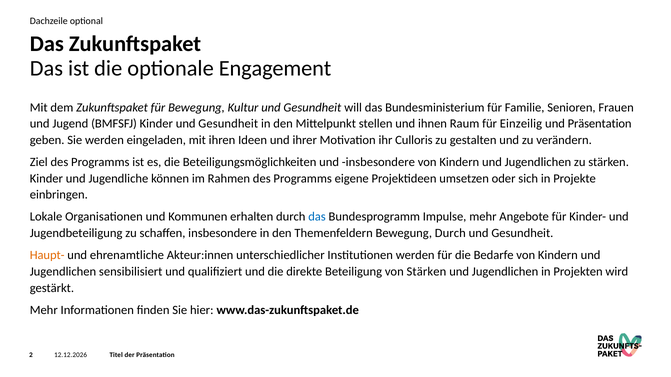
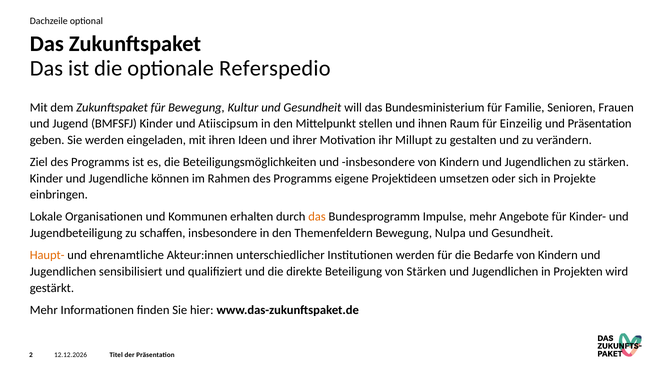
Engagement: Engagement -> Referspedio
Kinder und Gesundheit: Gesundheit -> Atiiscipsum
Culloris: Culloris -> Millupt
das at (317, 217) colour: blue -> orange
Bewegung Durch: Durch -> Nulpa
